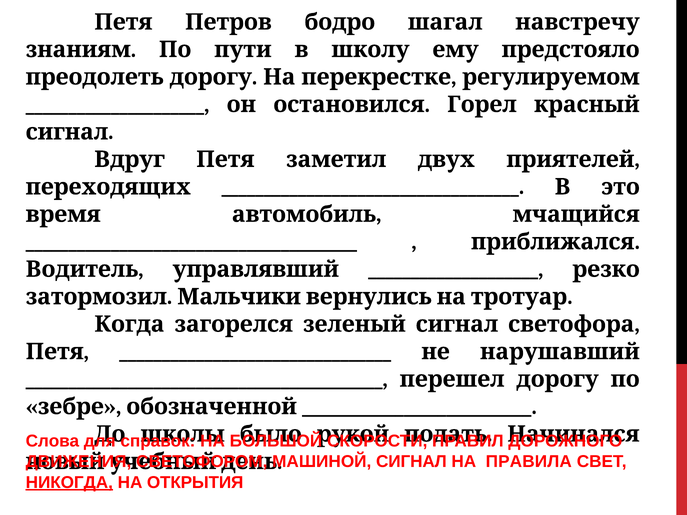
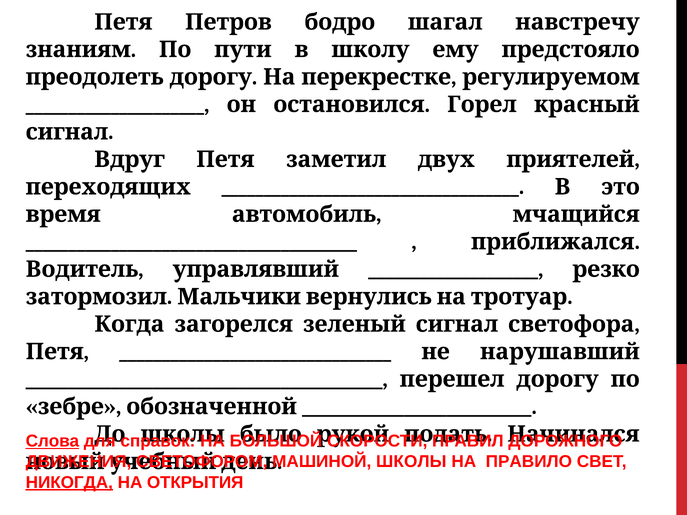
Слова underline: none -> present
СИГНАЛ at (411, 462): СИГНАЛ -> ШКОЛЫ
ПРАВИЛА: ПРАВИЛА -> ПРАВИЛО
